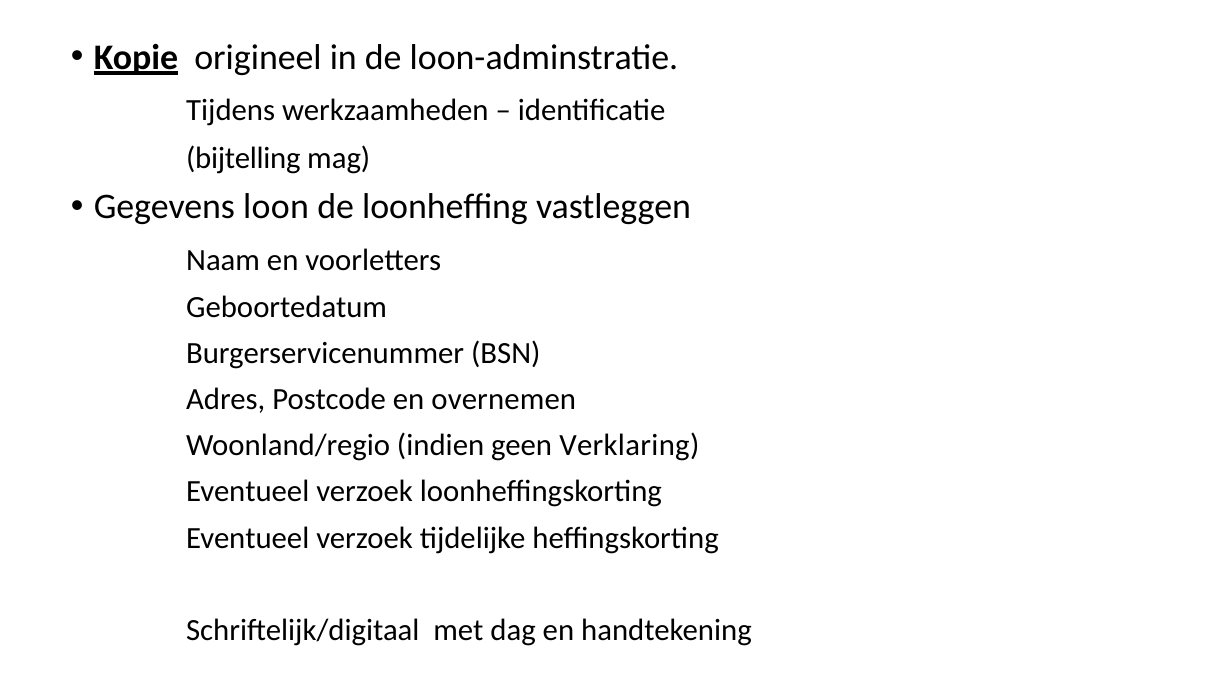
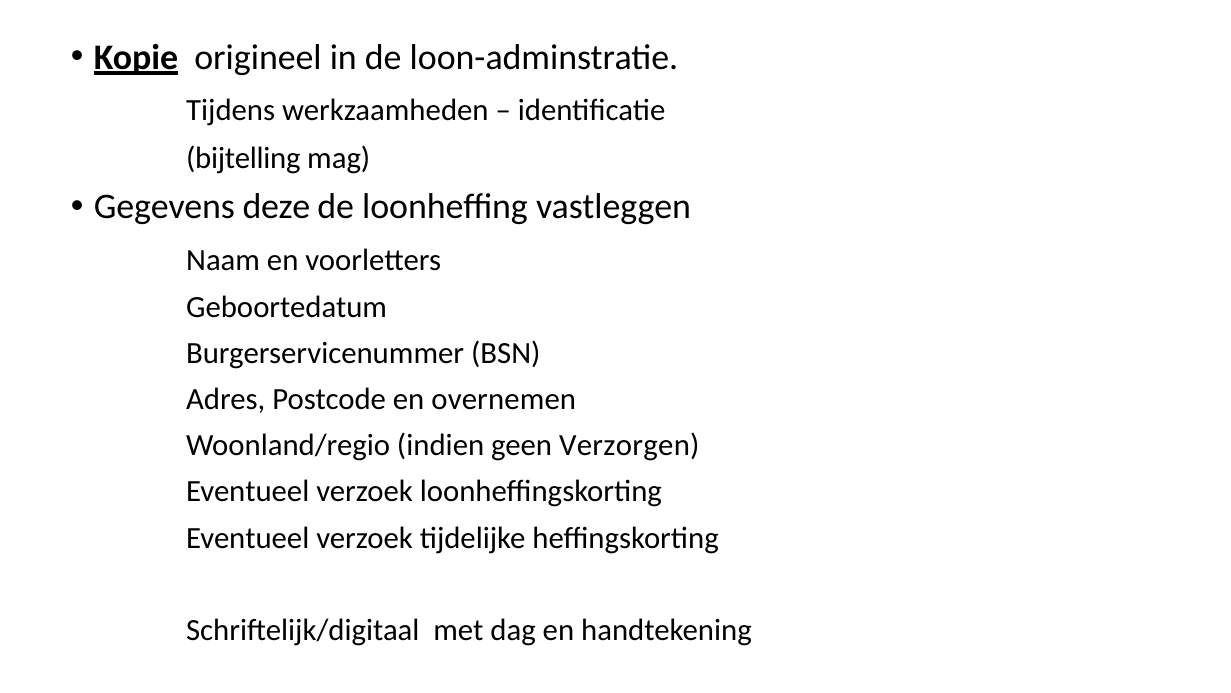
loon: loon -> deze
Verklaring: Verklaring -> Verzorgen
